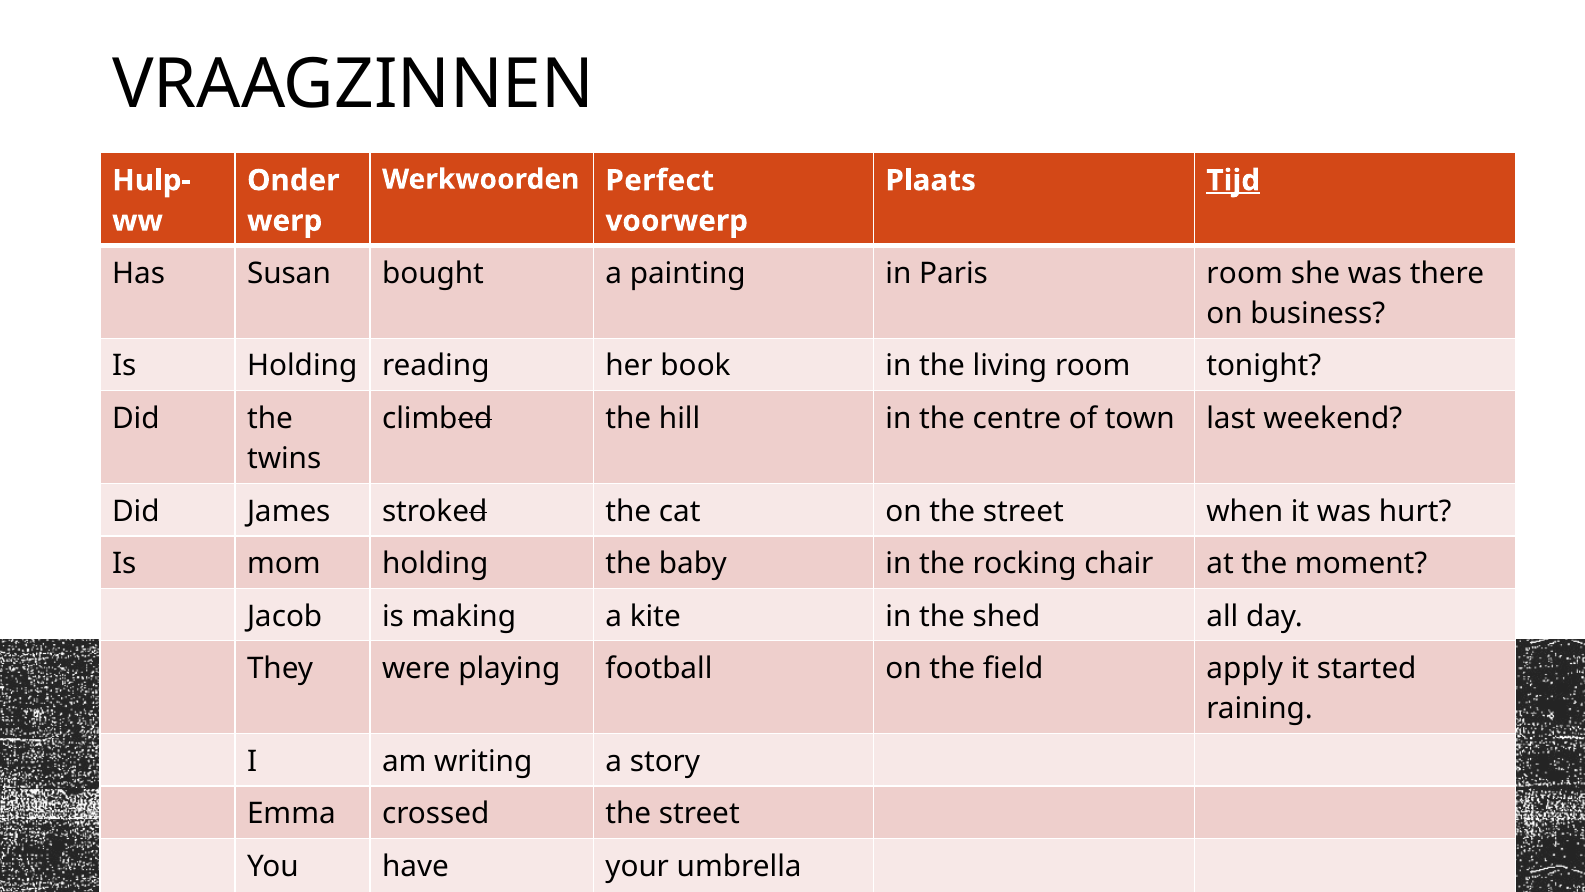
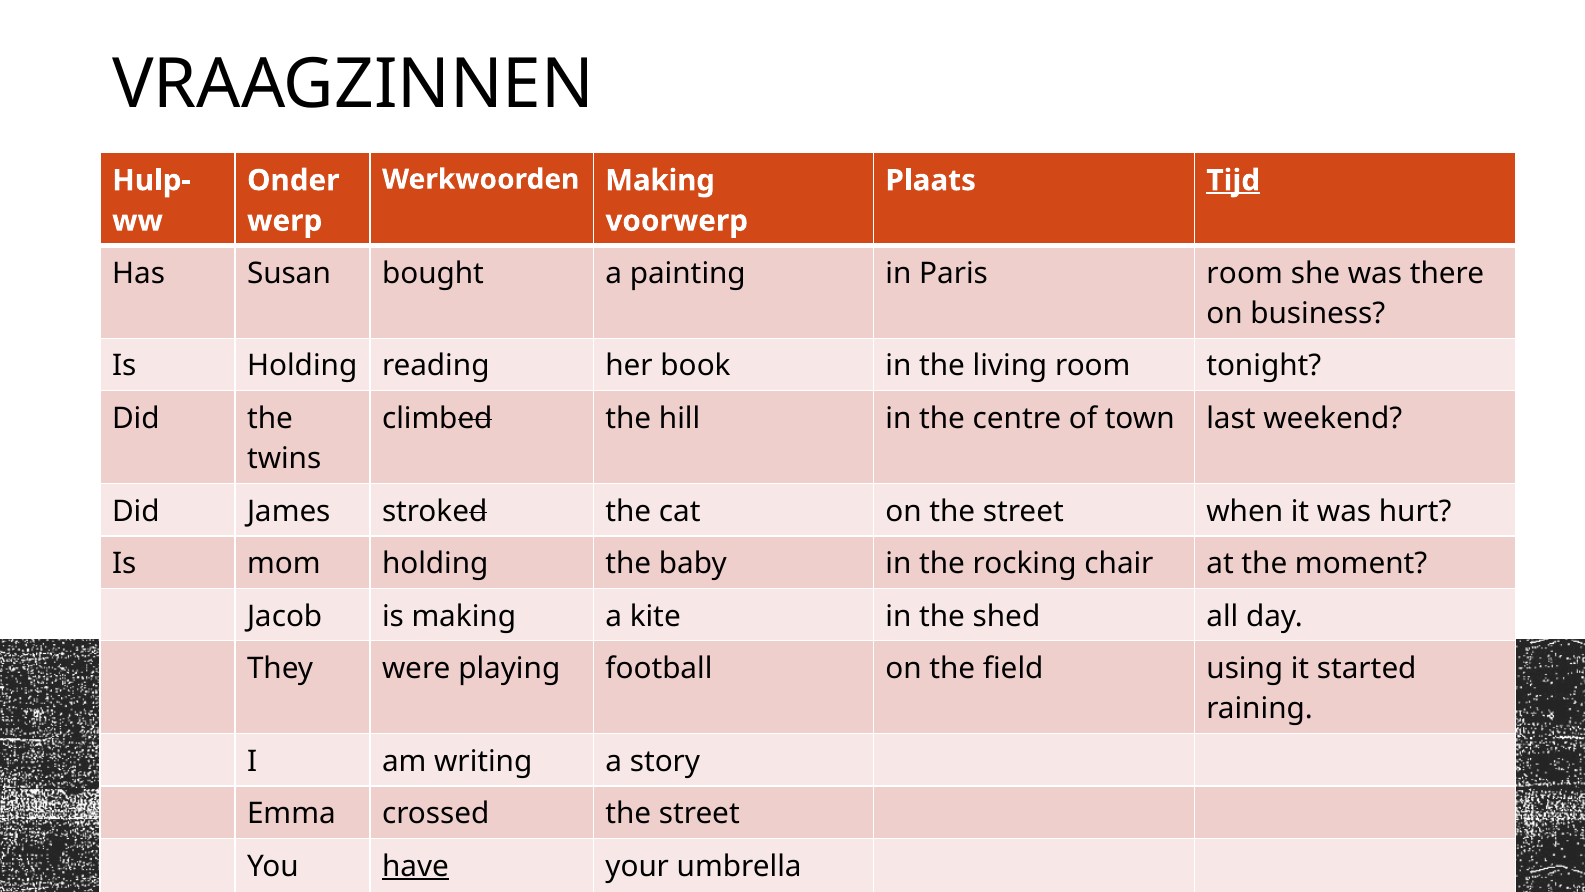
Werkwoorden Perfect: Perfect -> Making
apply: apply -> using
have underline: none -> present
